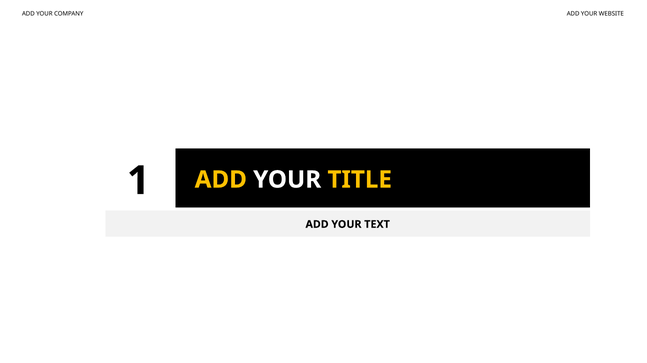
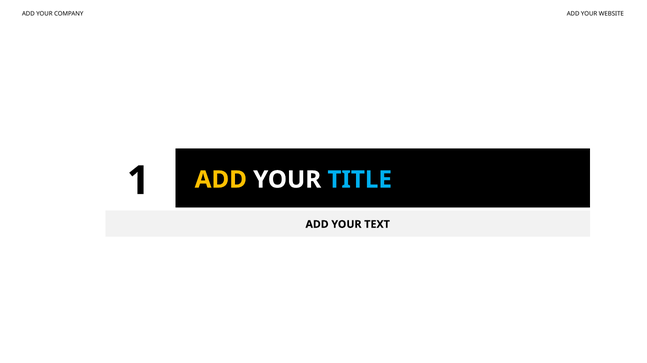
TITLE colour: yellow -> light blue
